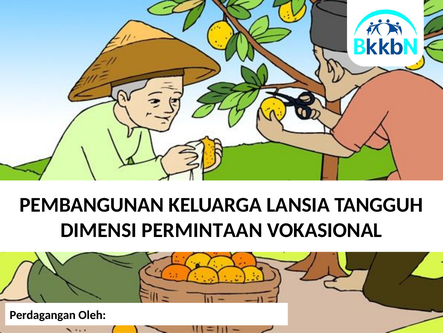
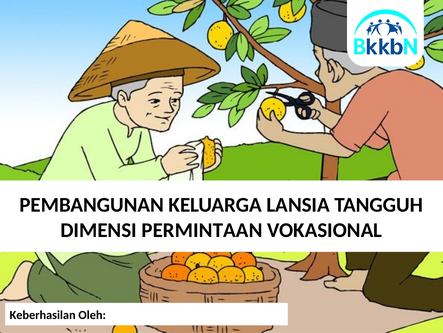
Perdagangan: Perdagangan -> Keberhasilan
